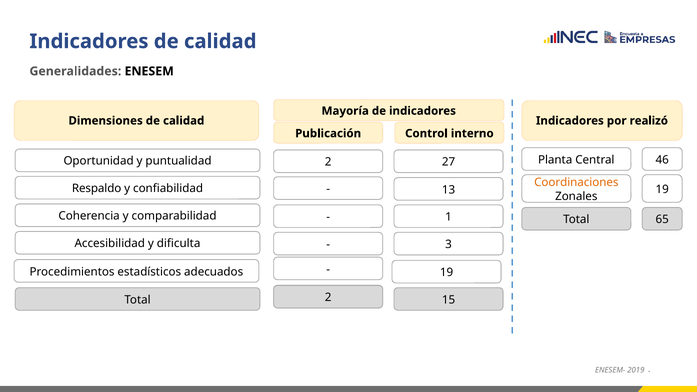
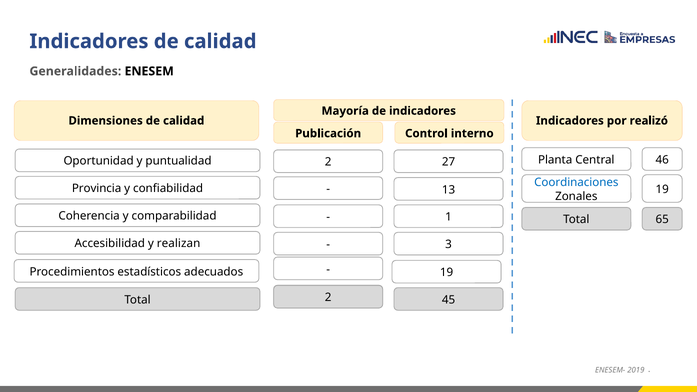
Coordinaciones colour: orange -> blue
Respaldo: Respaldo -> Provincia
dificulta: dificulta -> realizan
15: 15 -> 45
